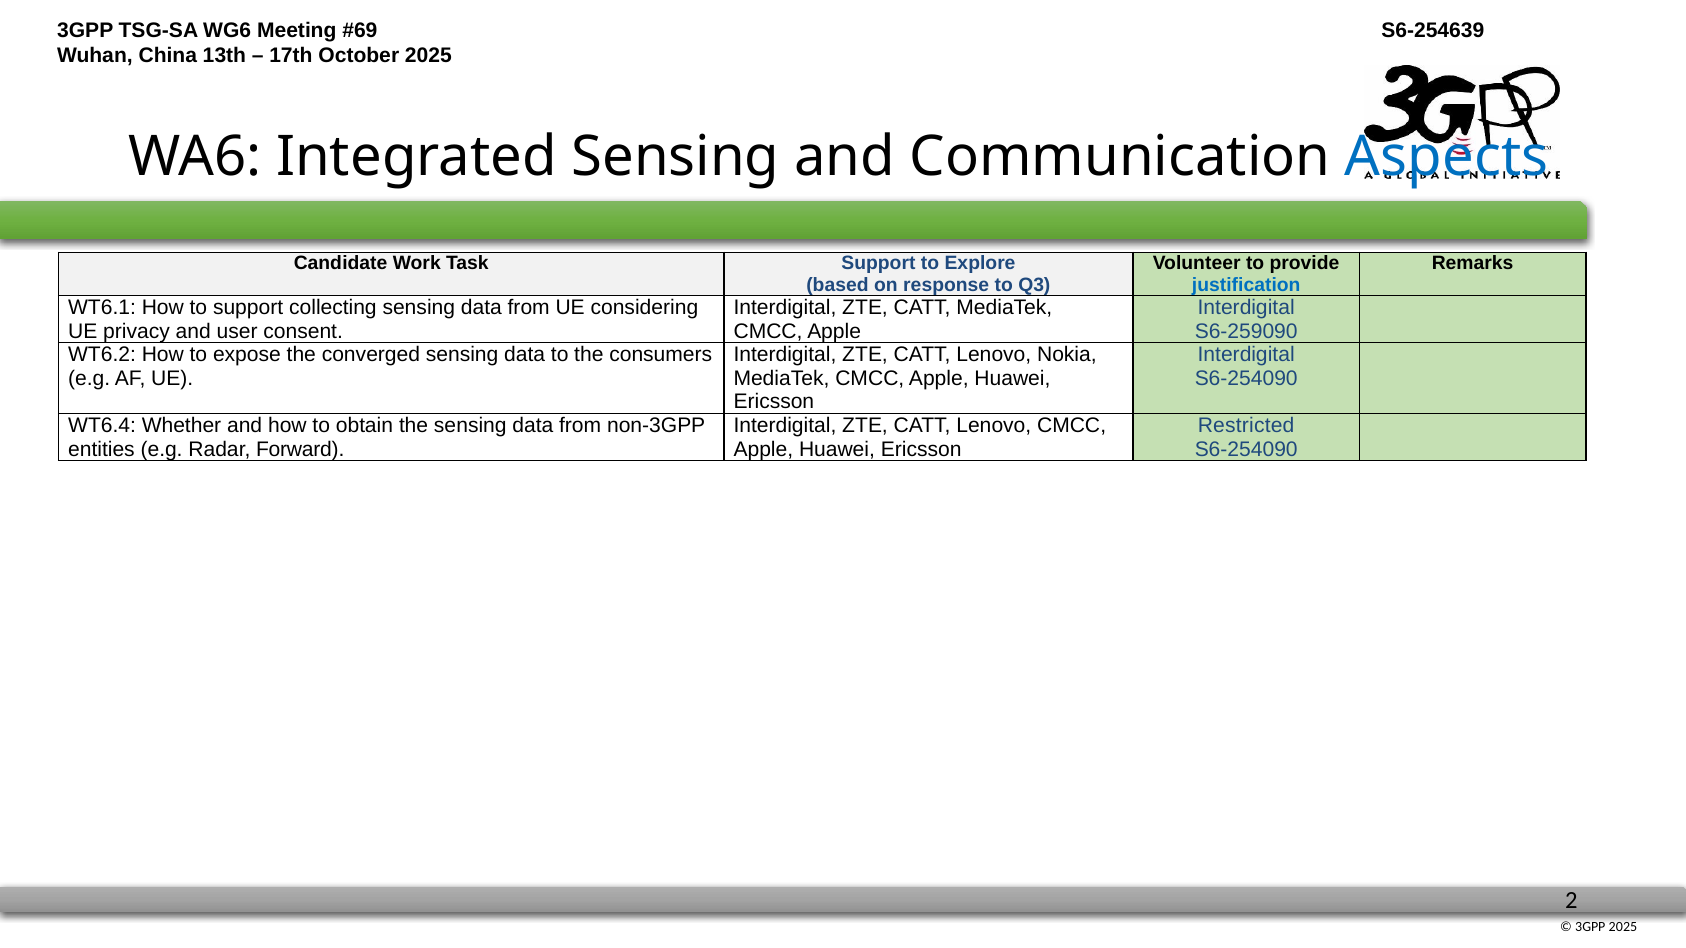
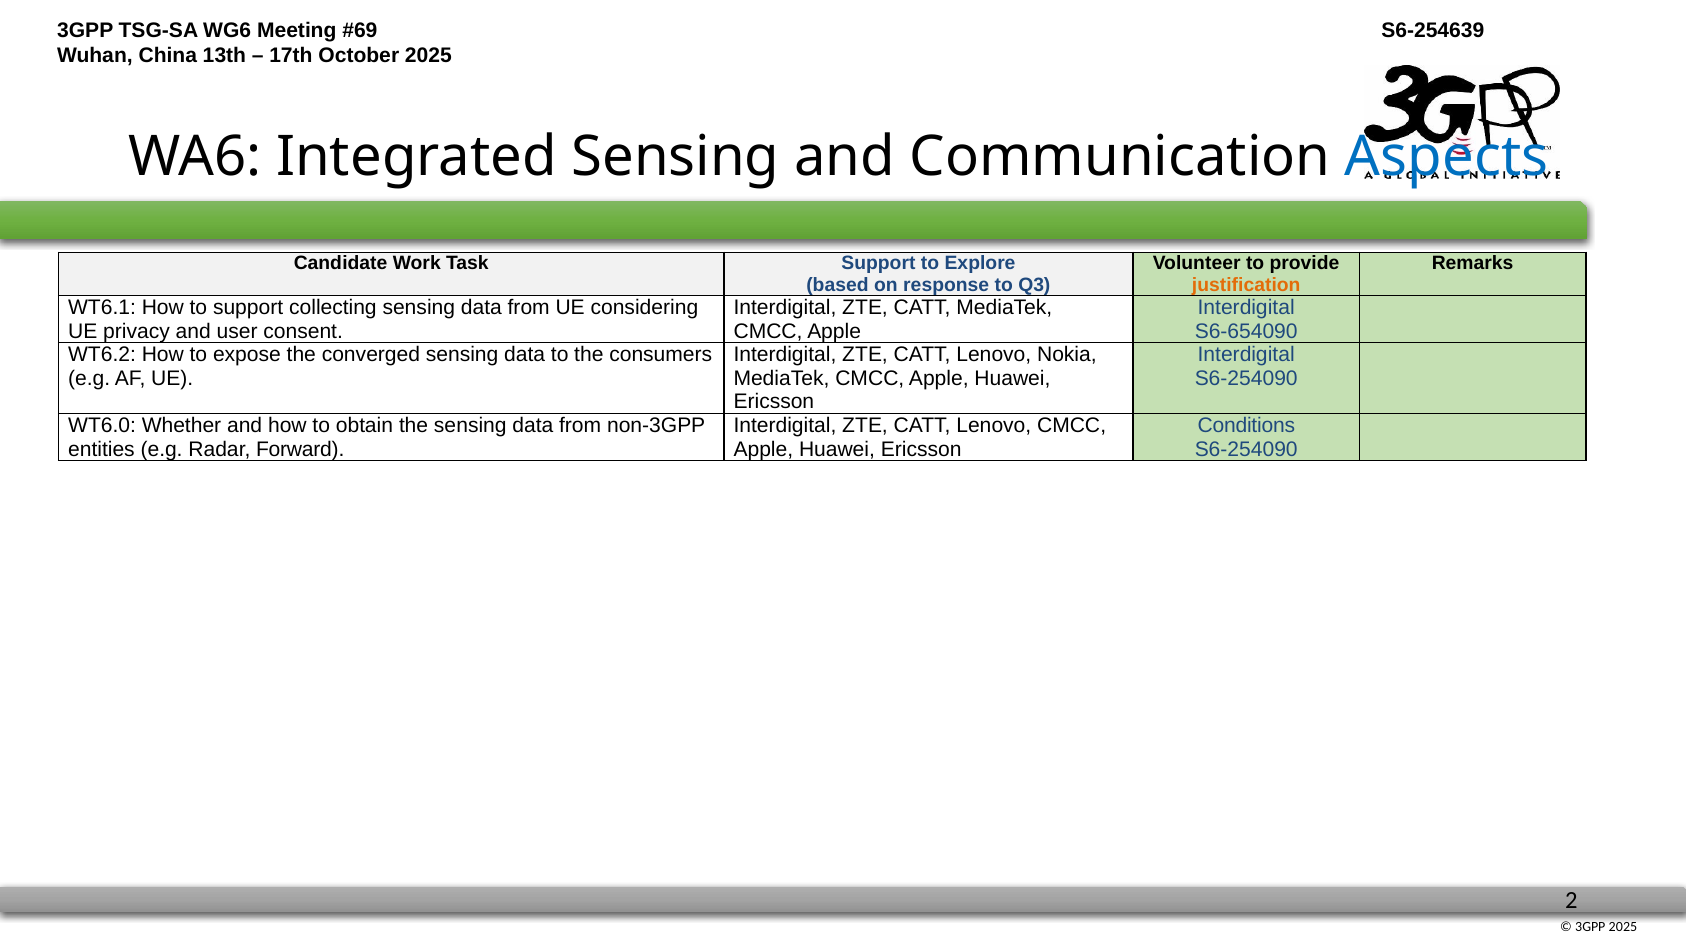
justification colour: blue -> orange
S6-259090: S6-259090 -> S6-654090
WT6.4: WT6.4 -> WT6.0
Restricted: Restricted -> Conditions
